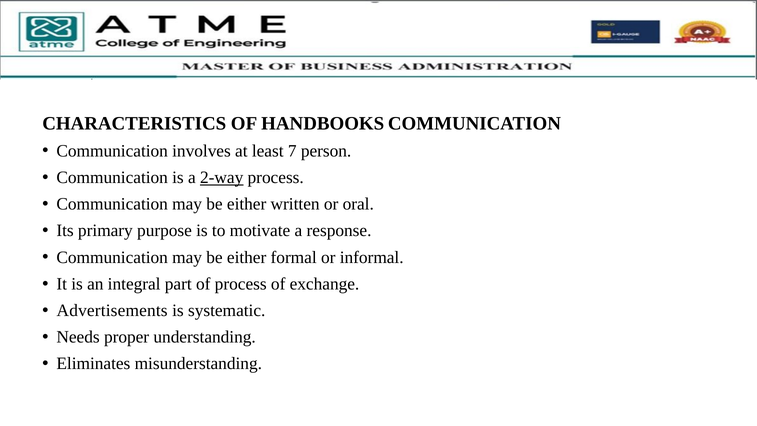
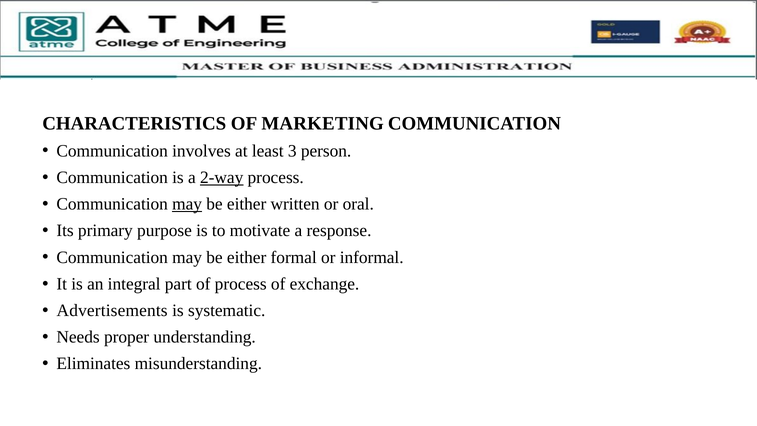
HANDBOOKS: HANDBOOKS -> MARKETING
7: 7 -> 3
may at (187, 204) underline: none -> present
